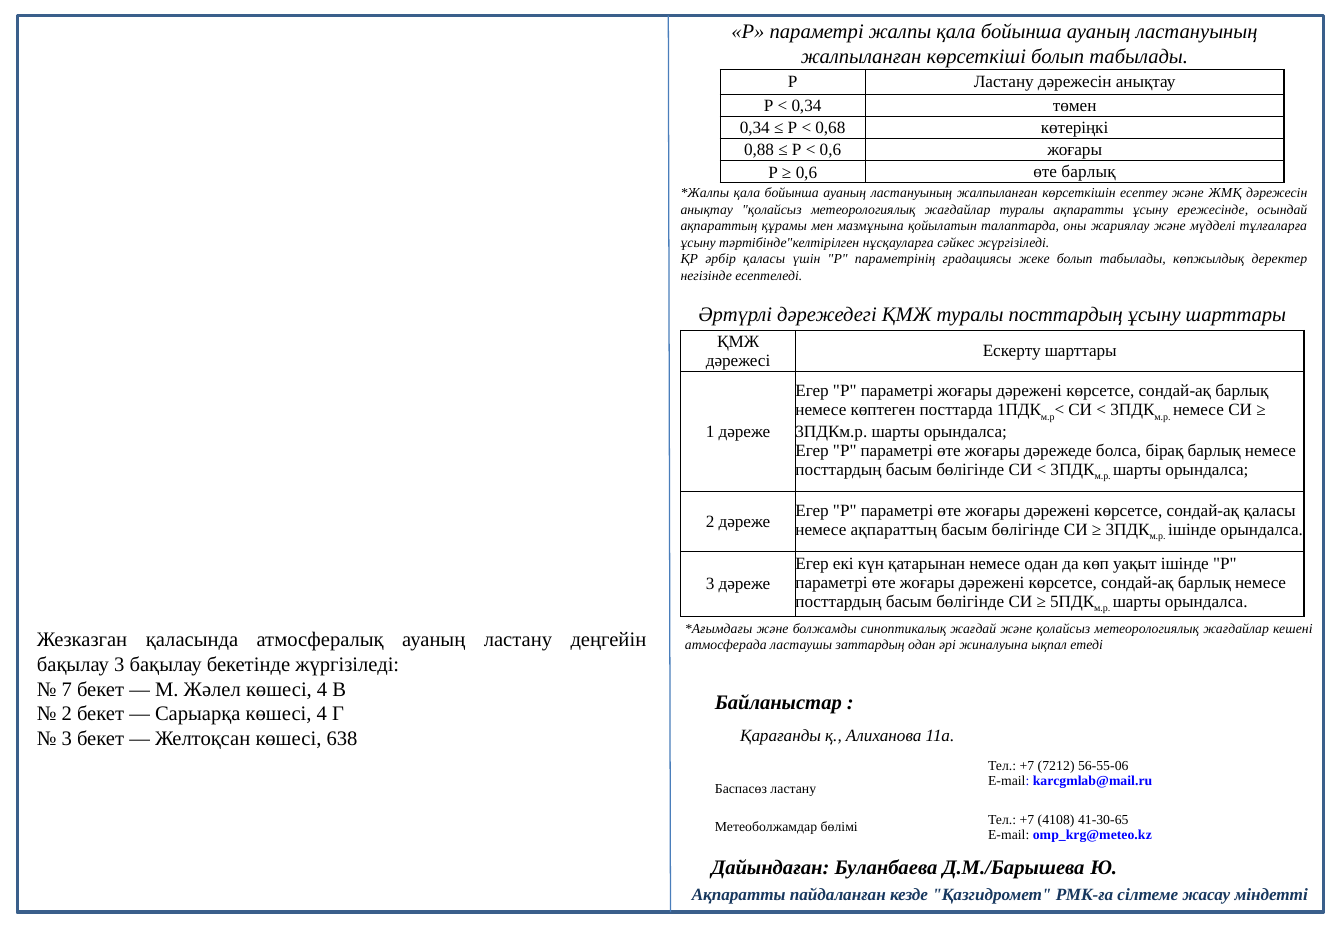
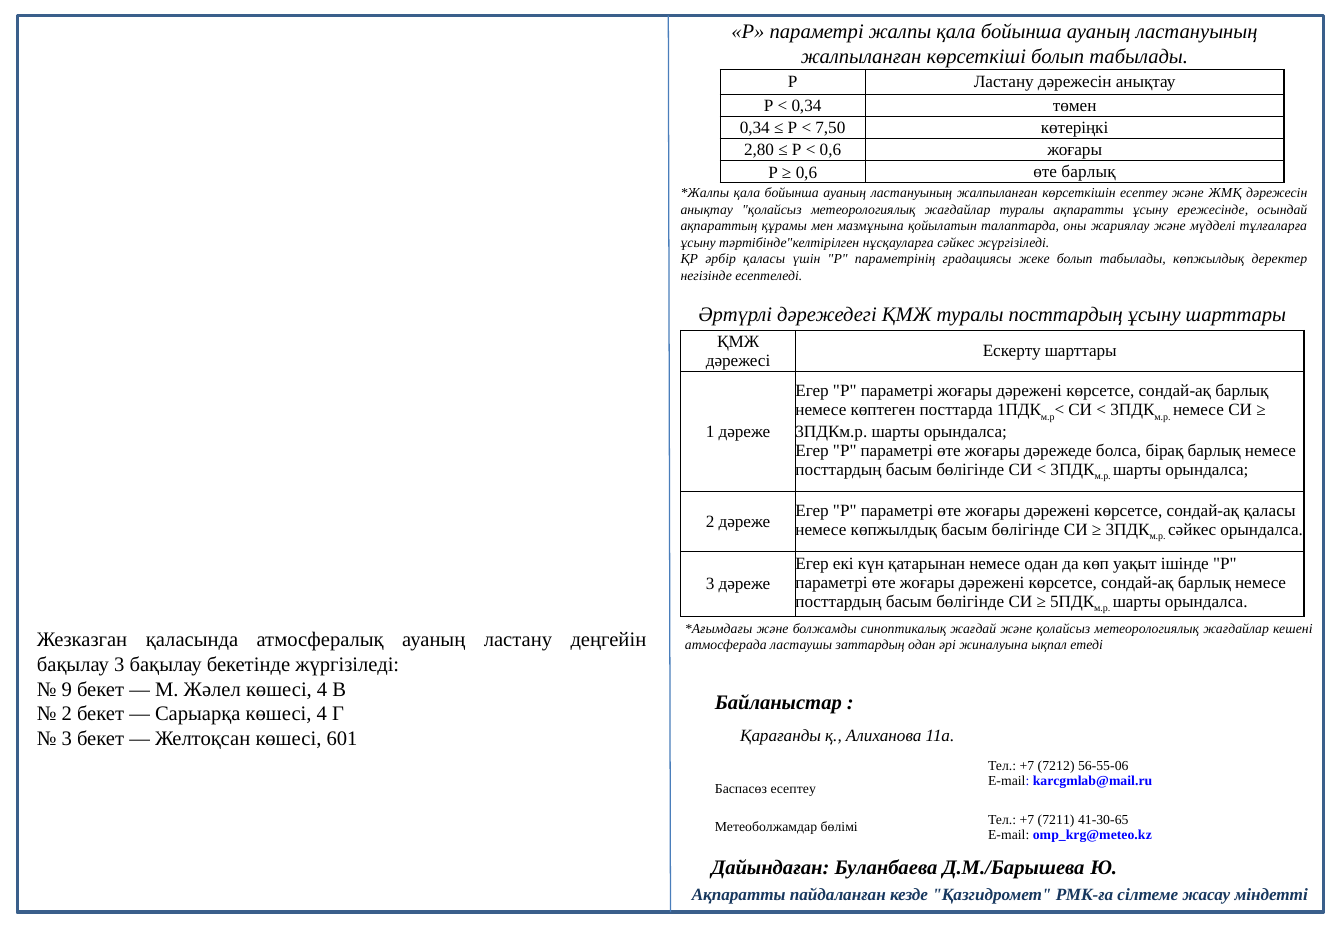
0,68: 0,68 -> 7,50
0,88: 0,88 -> 2,80
немесе ақпараттың: ақпараттың -> көпжылдық
ішінде at (1192, 530): ішінде -> сәйкес
7: 7 -> 9
638: 638 -> 601
Баспасөз ластану: ластану -> есептеу
4108: 4108 -> 7211
